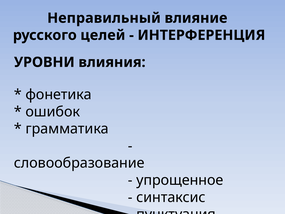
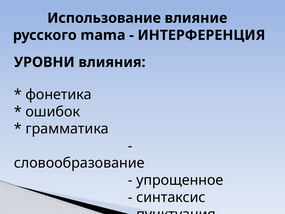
Неправильный: Неправильный -> Использование
целей: целей -> mama
